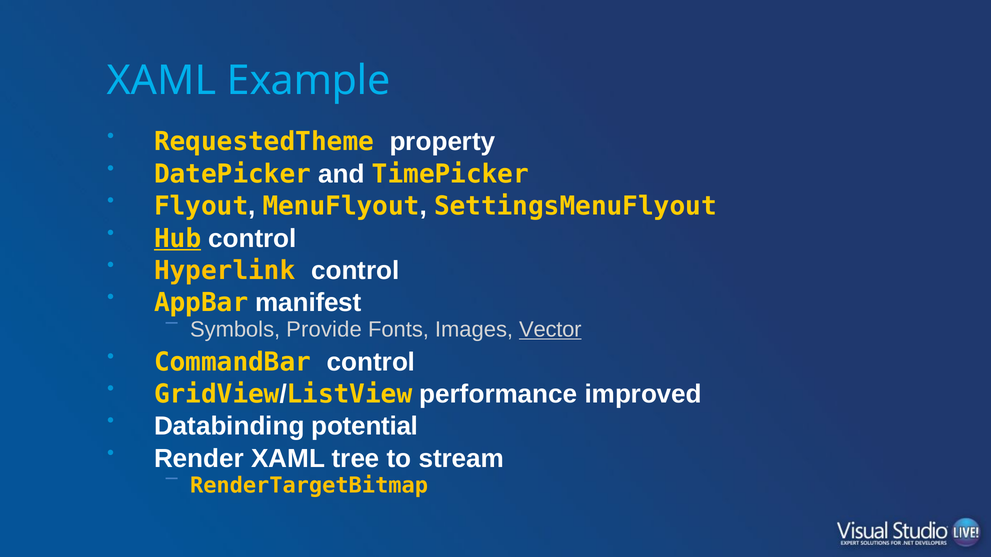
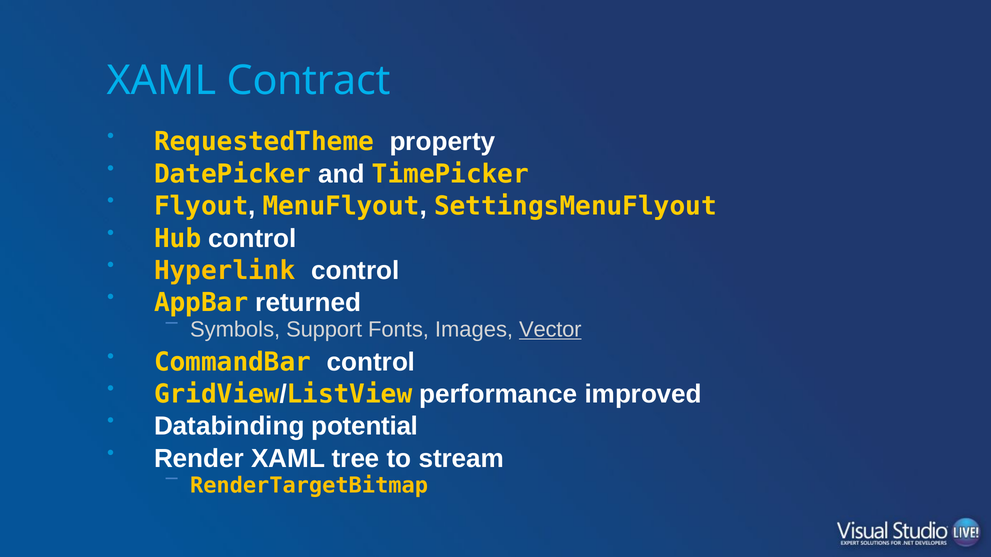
Example: Example -> Contract
Hub underline: present -> none
manifest: manifest -> returned
Provide: Provide -> Support
